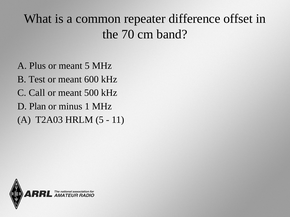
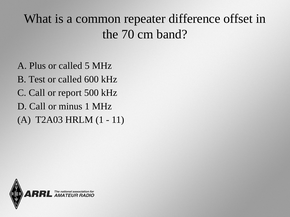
Plus or meant: meant -> called
meant at (70, 79): meant -> called
meant at (70, 93): meant -> report
D Plan: Plan -> Call
HRLM 5: 5 -> 1
